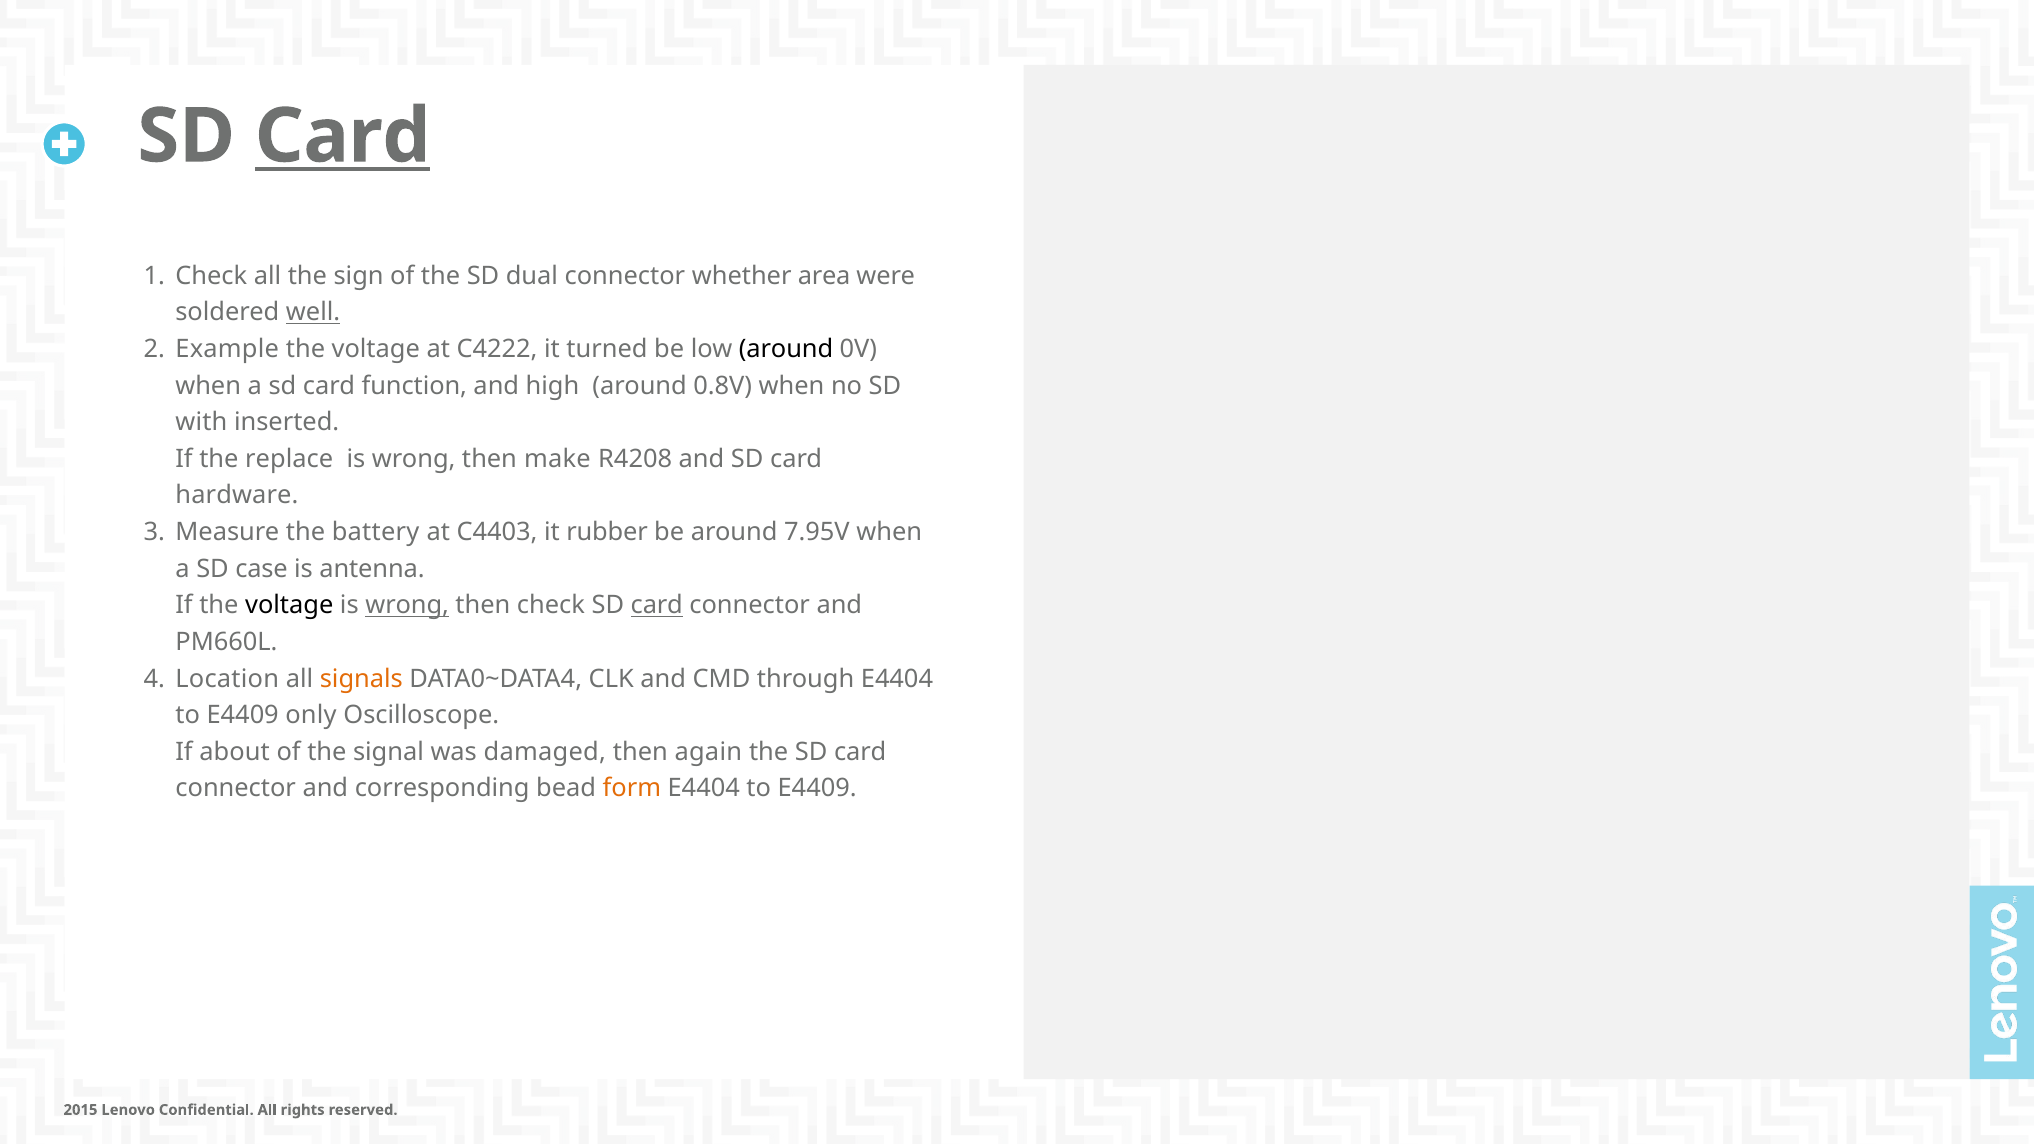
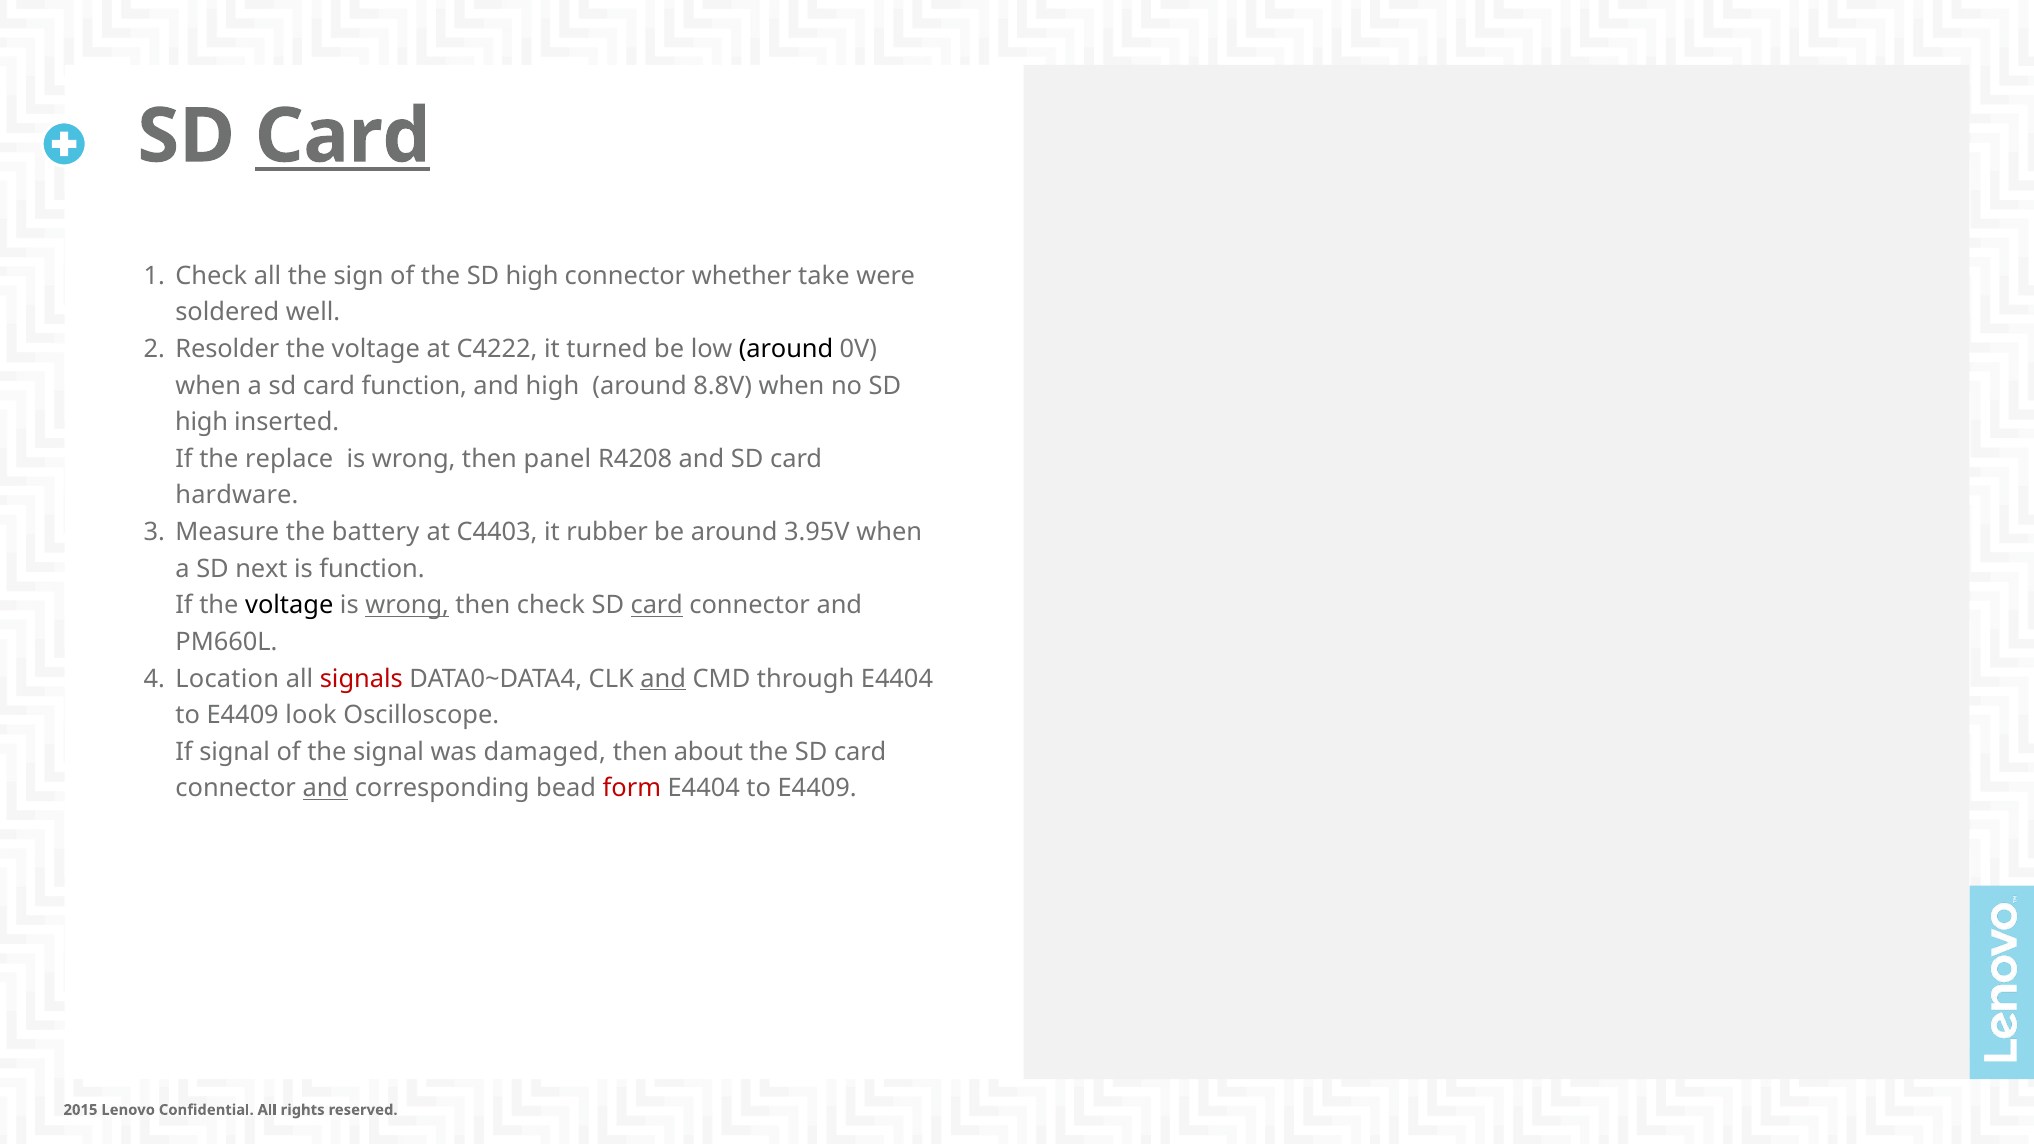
the SD dual: dual -> high
area: area -> take
well underline: present -> none
Example: Example -> Resolder
0.8V: 0.8V -> 8.8V
with at (201, 422): with -> high
make: make -> panel
7.95V: 7.95V -> 3.95V
case: case -> next
is antenna: antenna -> function
signals colour: orange -> red
and at (663, 679) underline: none -> present
only: only -> look
If about: about -> signal
again: again -> about
and at (325, 788) underline: none -> present
form colour: orange -> red
